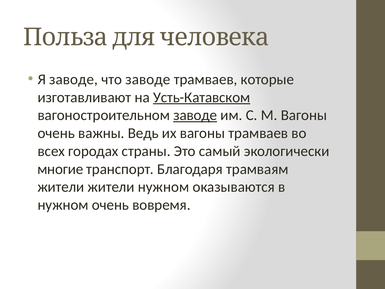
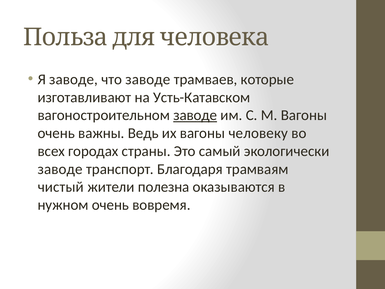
Усть-Катавском underline: present -> none
вагоны трамваев: трамваев -> человеку
многие at (60, 169): многие -> заводе
жители at (61, 187): жители -> чистый
жители нужном: нужном -> полезна
